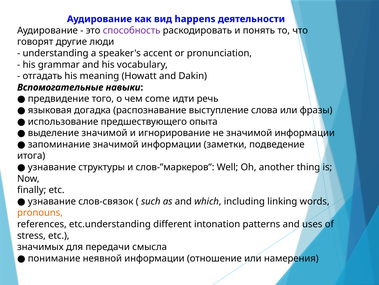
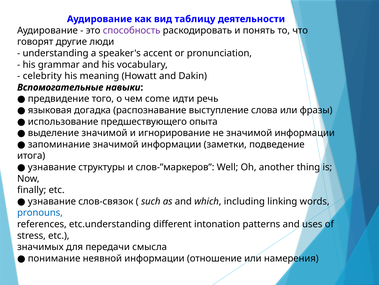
happens: happens -> таблицу
отгадать: отгадать -> celebrity
pronouns colour: orange -> blue
